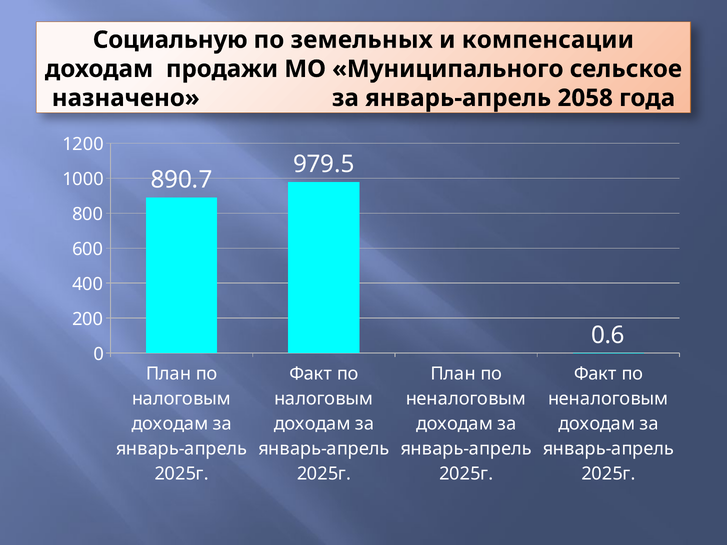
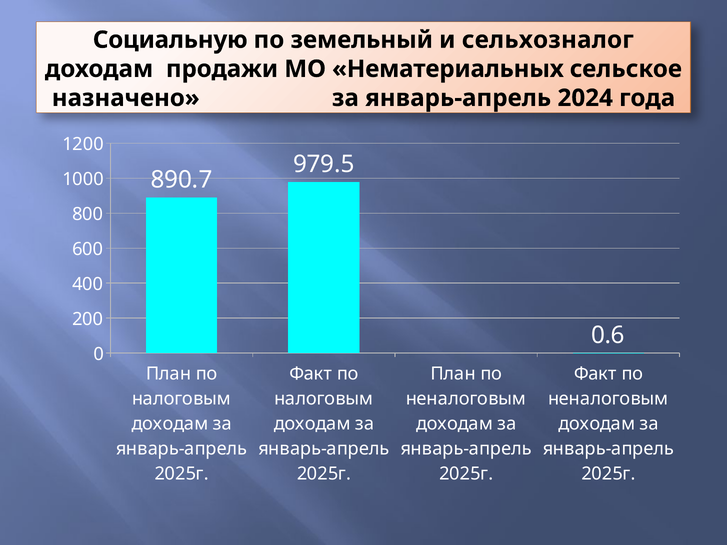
земельных: земельных -> земельный
компенсации: компенсации -> сельхозналог
Муниципального: Муниципального -> Нематериальных
2058: 2058 -> 2024
